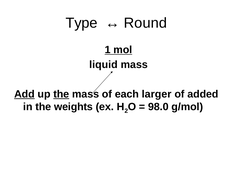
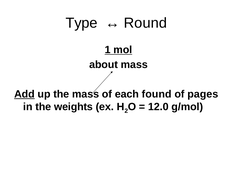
liquid: liquid -> about
the at (61, 94) underline: present -> none
larger: larger -> found
added: added -> pages
98.0: 98.0 -> 12.0
